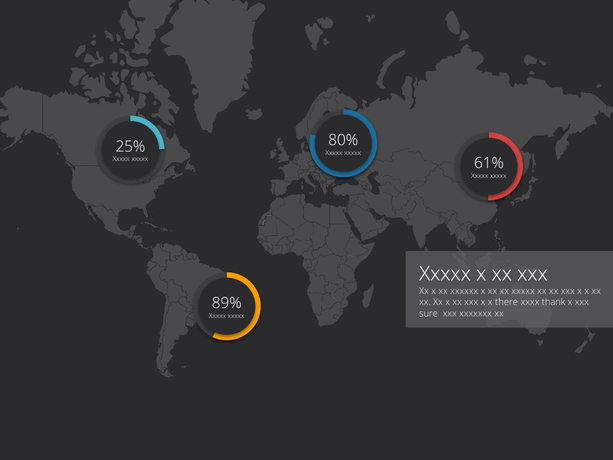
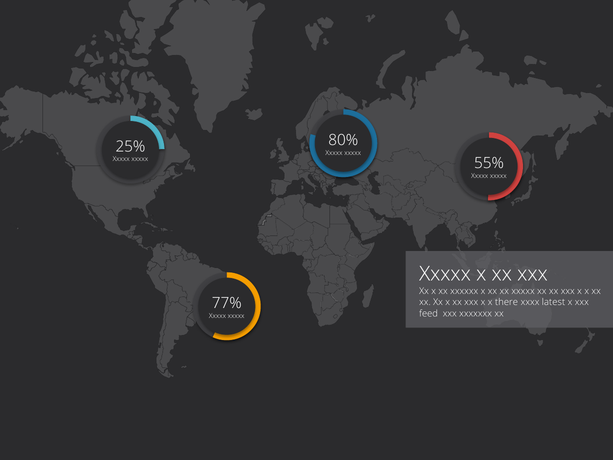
61%: 61% -> 55%
89%: 89% -> 77%
thank: thank -> latest
sure: sure -> feed
